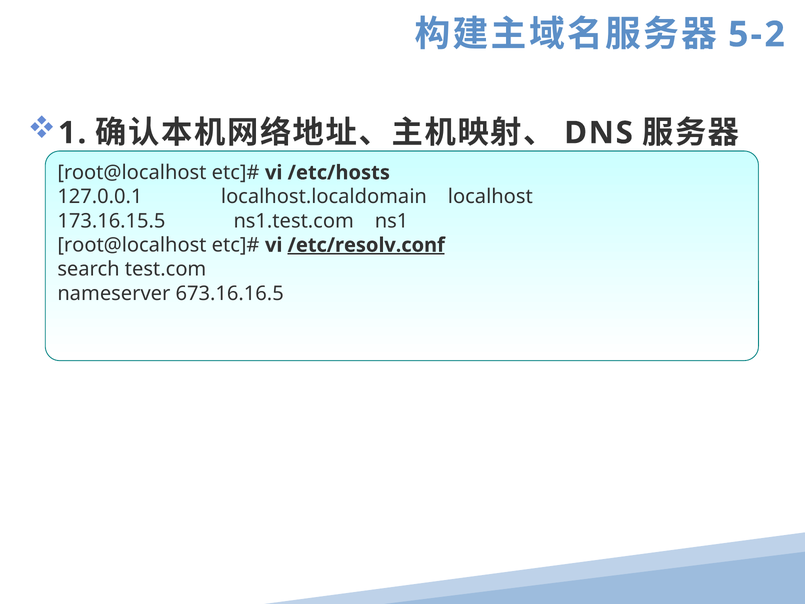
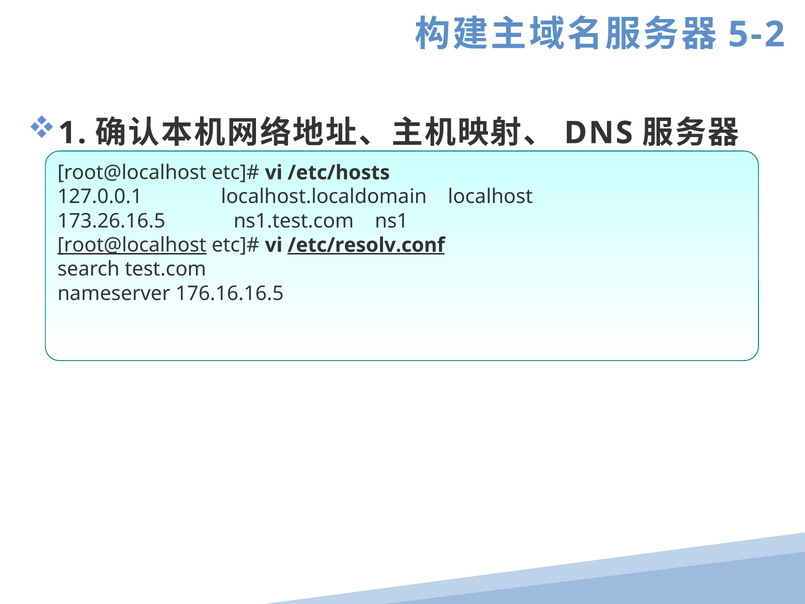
173.16.15.5: 173.16.15.5 -> 173.26.16.5
root@localhost at (132, 245) underline: none -> present
673.16.16.5: 673.16.16.5 -> 176.16.16.5
